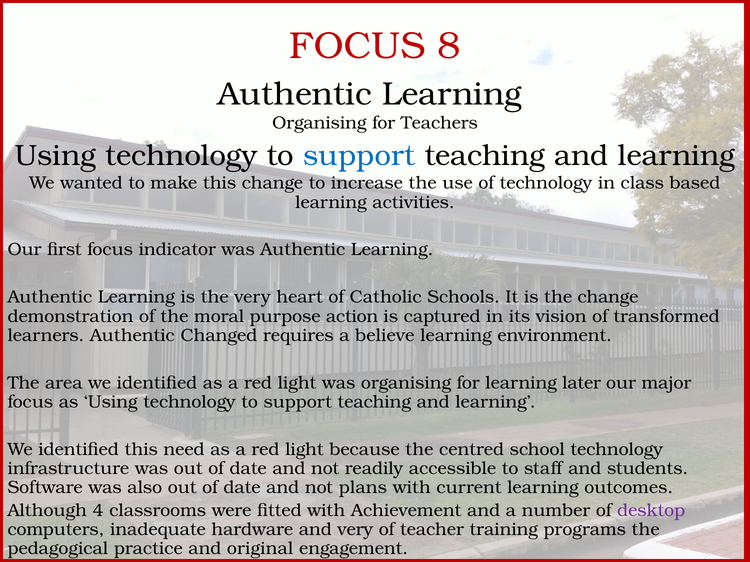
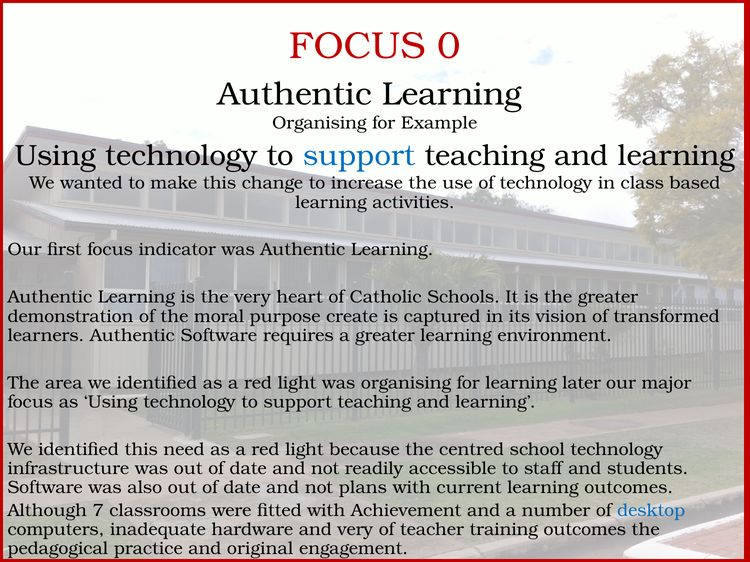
8: 8 -> 0
Teachers: Teachers -> Example
the change: change -> greater
action: action -> create
Authentic Changed: Changed -> Software
a believe: believe -> greater
4: 4 -> 7
desktop colour: purple -> blue
training programs: programs -> outcomes
